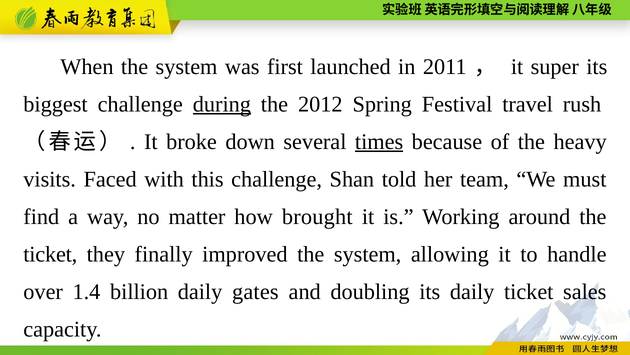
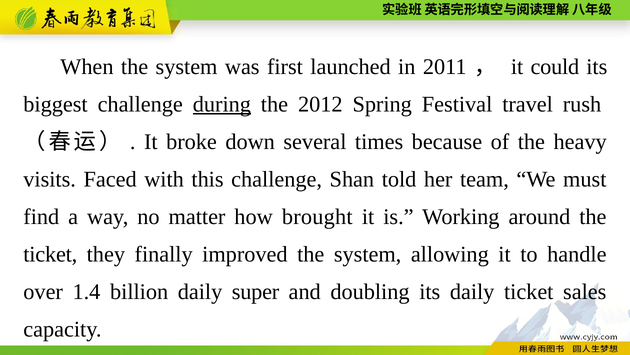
super: super -> could
times underline: present -> none
gates: gates -> super
